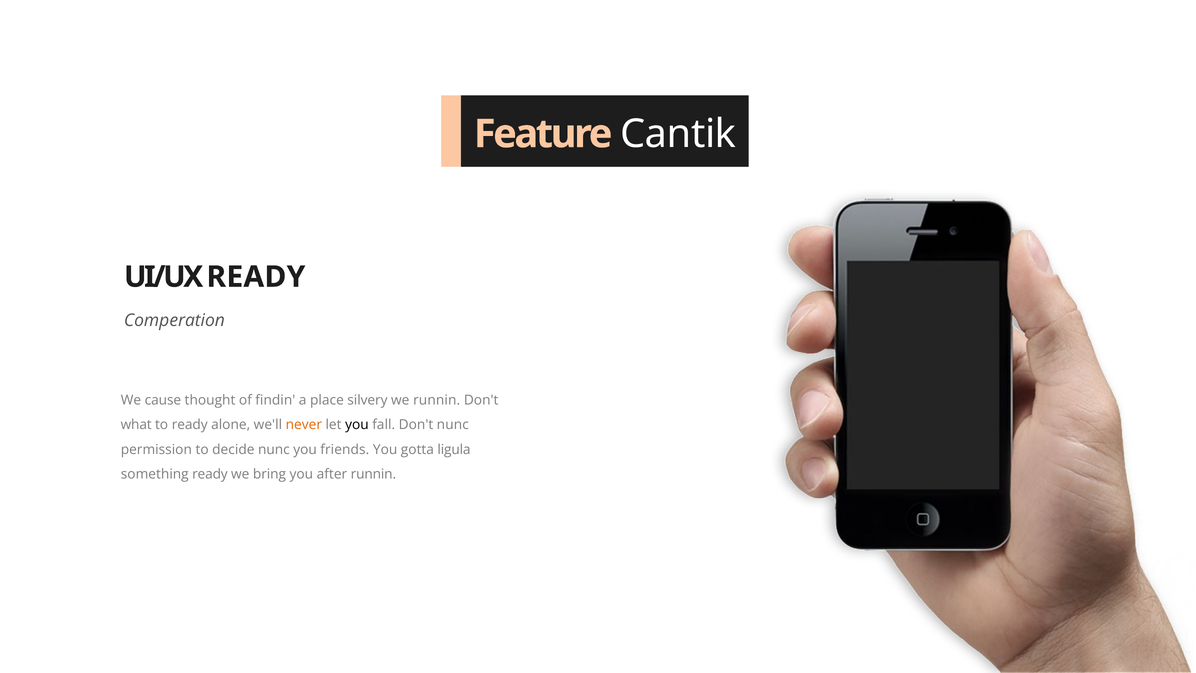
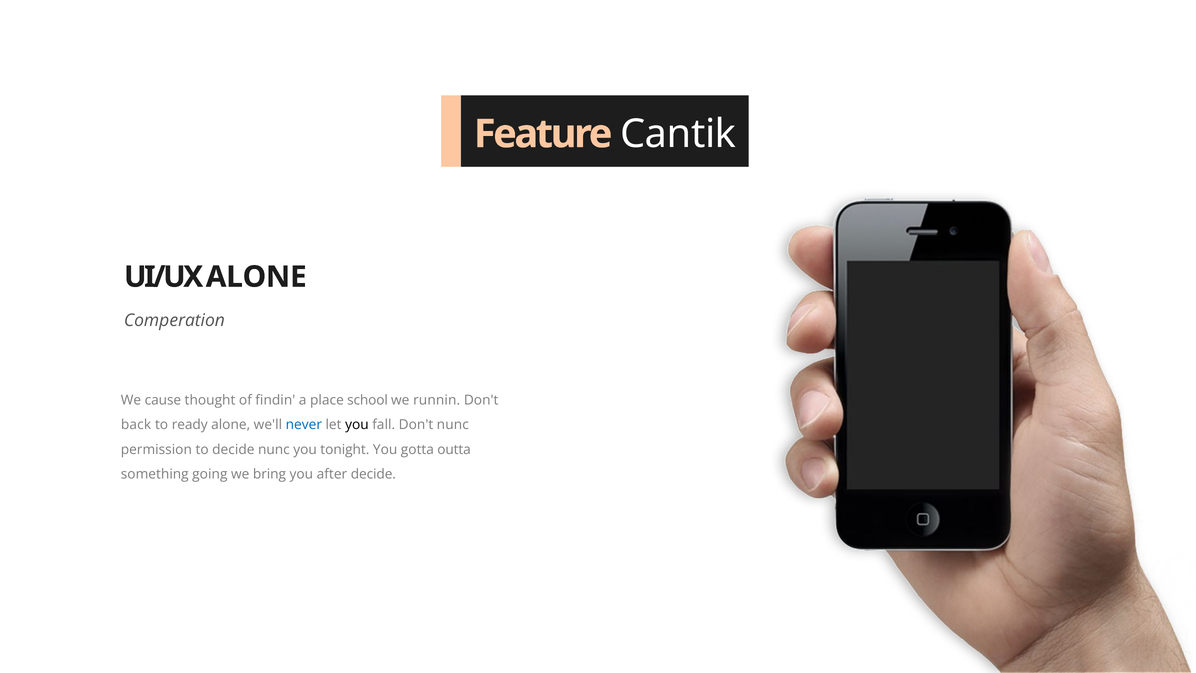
UI/UX READY: READY -> ALONE
silvery: silvery -> school
what: what -> back
never colour: orange -> blue
friends: friends -> tonight
ligula: ligula -> outta
something ready: ready -> going
after runnin: runnin -> decide
